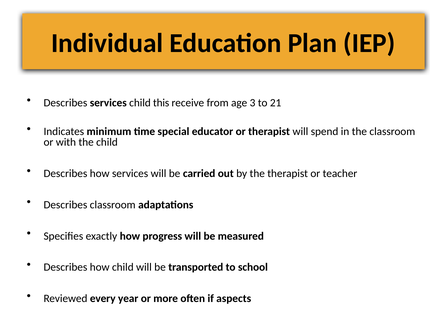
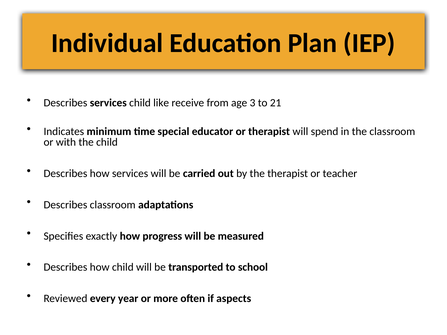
this: this -> like
